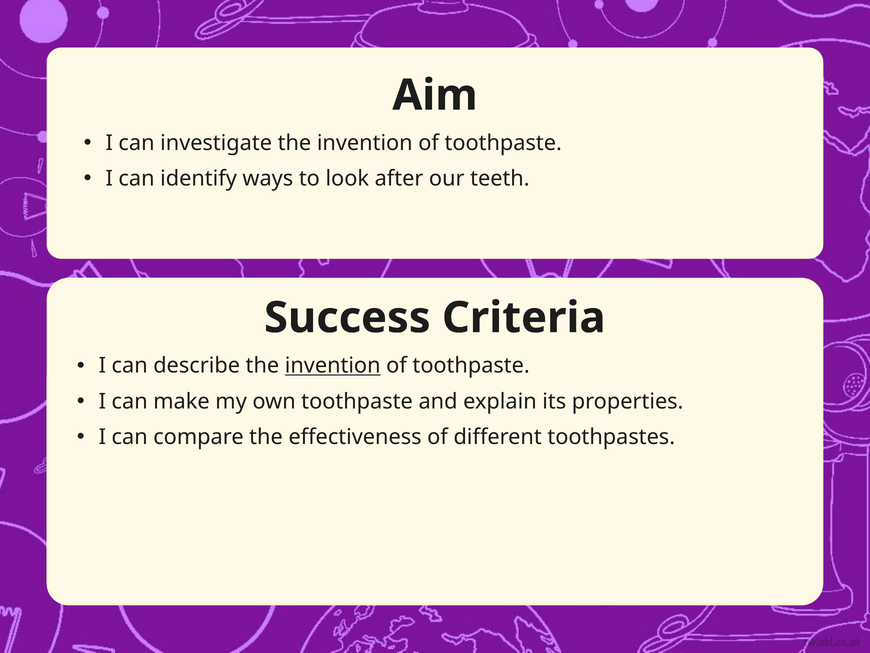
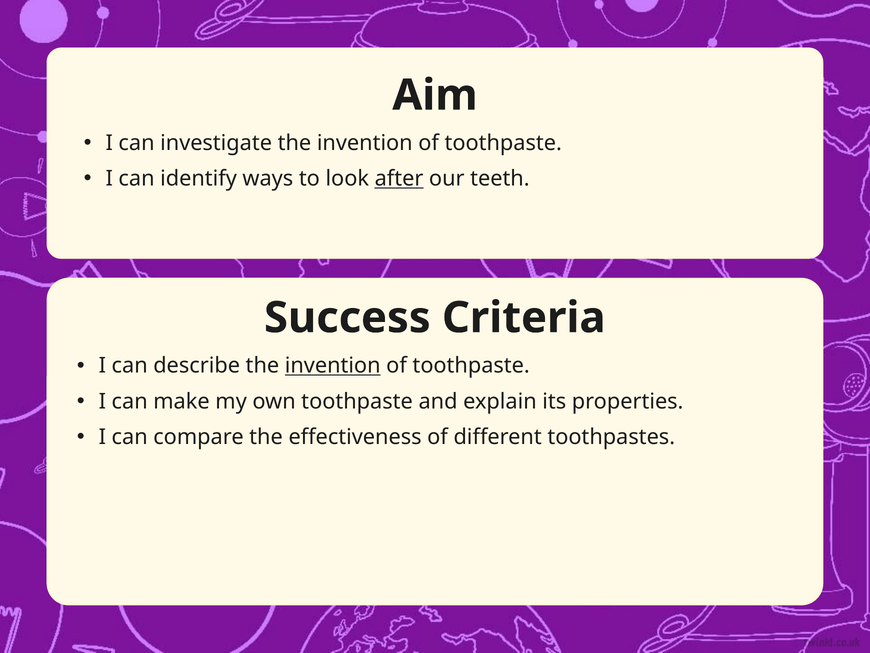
after underline: none -> present
